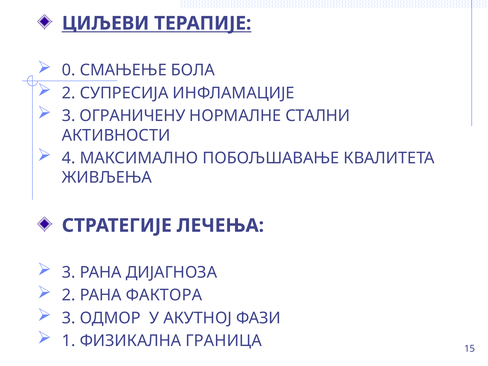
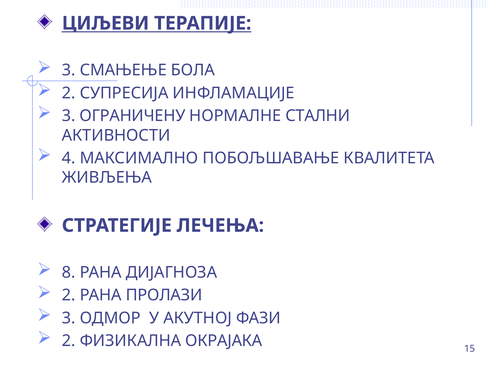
0 at (69, 70): 0 -> 3
3 at (69, 273): 3 -> 8
ФАКТОРА: ФАКТОРА -> ПРОЛАЗИ
1 at (69, 341): 1 -> 2
ГРАНИЦА: ГРАНИЦА -> ОКРАЈАКА
